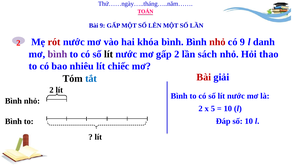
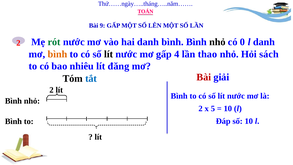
rót colour: red -> green
hai khóa: khóa -> danh
nhỏ at (217, 42) colour: red -> black
có 9: 9 -> 0
bình at (57, 54) colour: purple -> orange
gấp 2: 2 -> 4
sách: sách -> thao
thao: thao -> sách
chiếc: chiếc -> đăng
